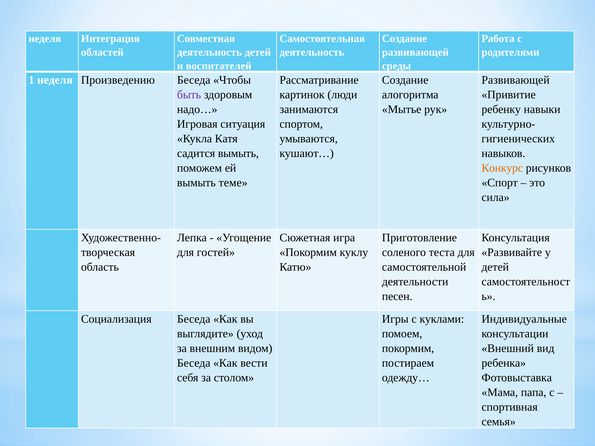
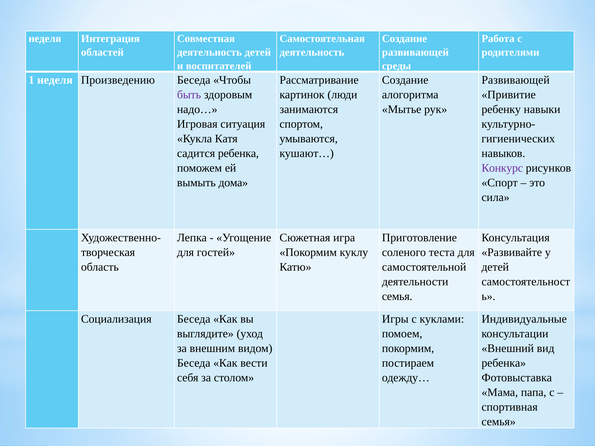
садится вымыть: вымыть -> ребенка
Конкурс colour: orange -> purple
теме: теме -> дома
песен at (397, 297): песен -> семья
